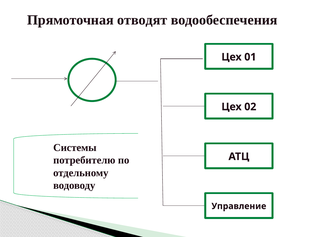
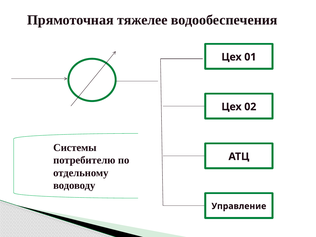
отводят: отводят -> тяжелее
